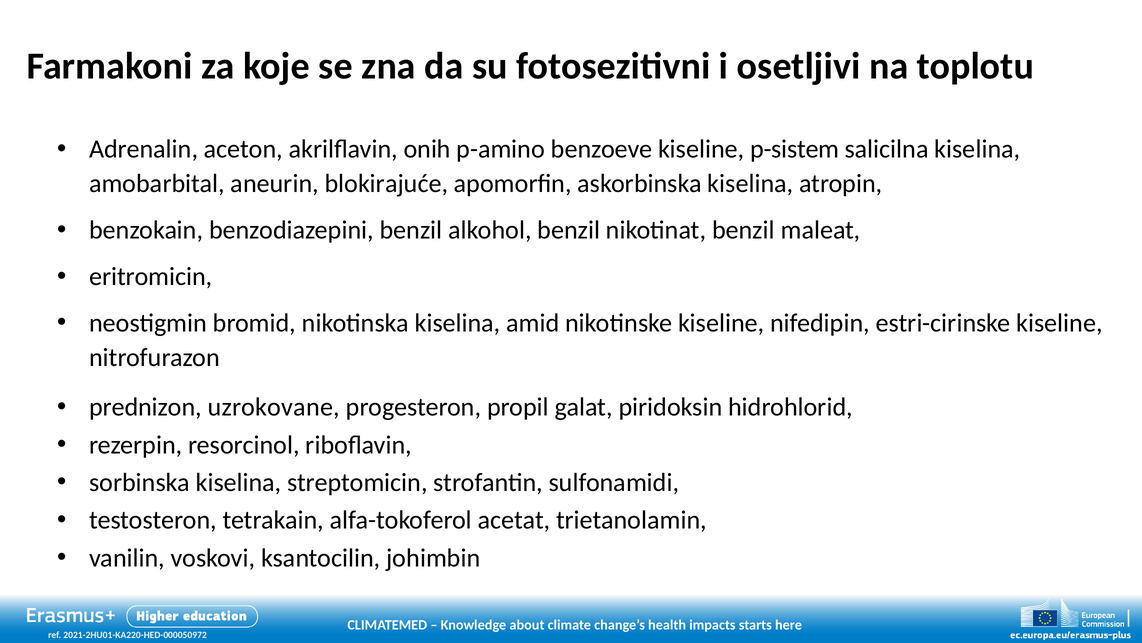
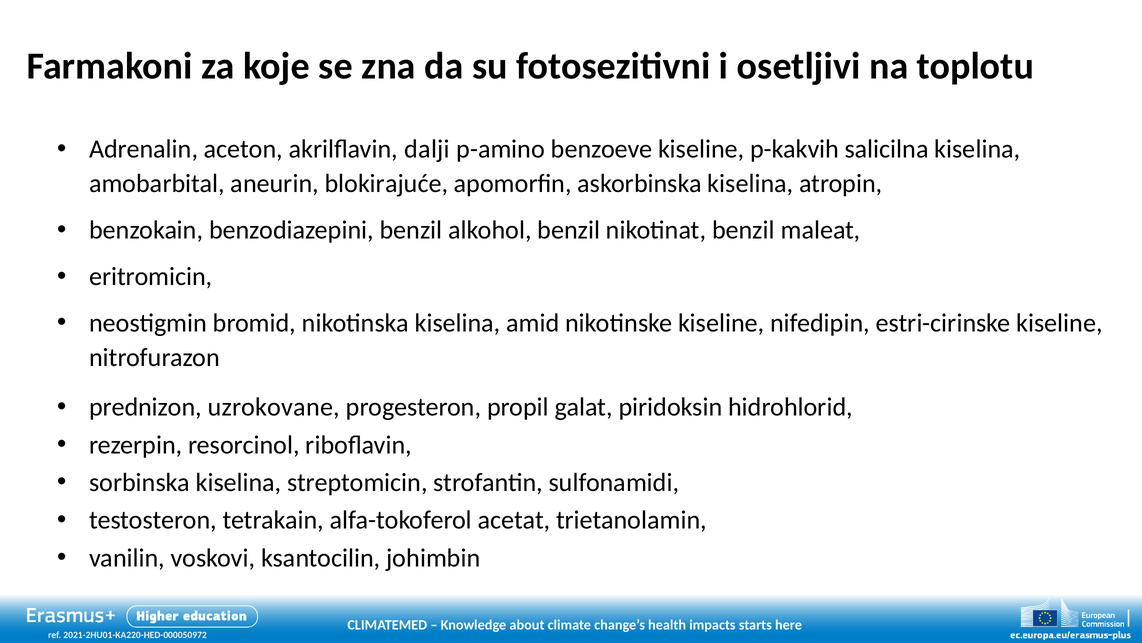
onih: onih -> dalji
p-sistem: p-sistem -> p-kakvih
